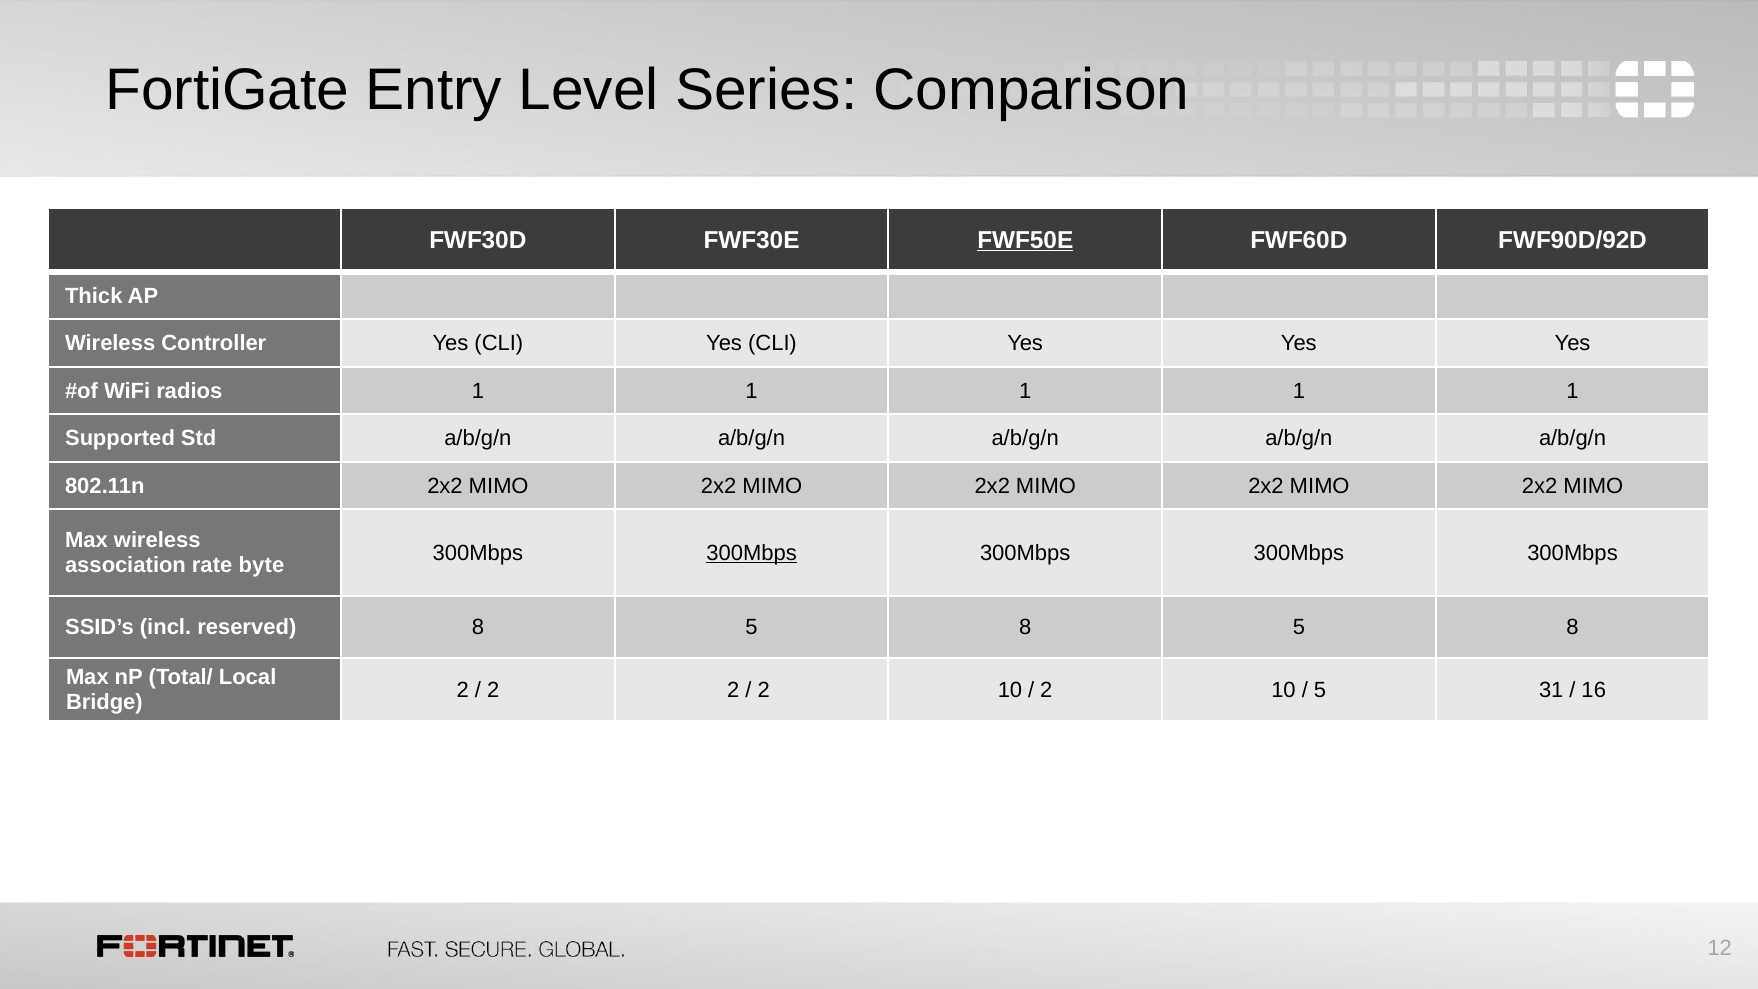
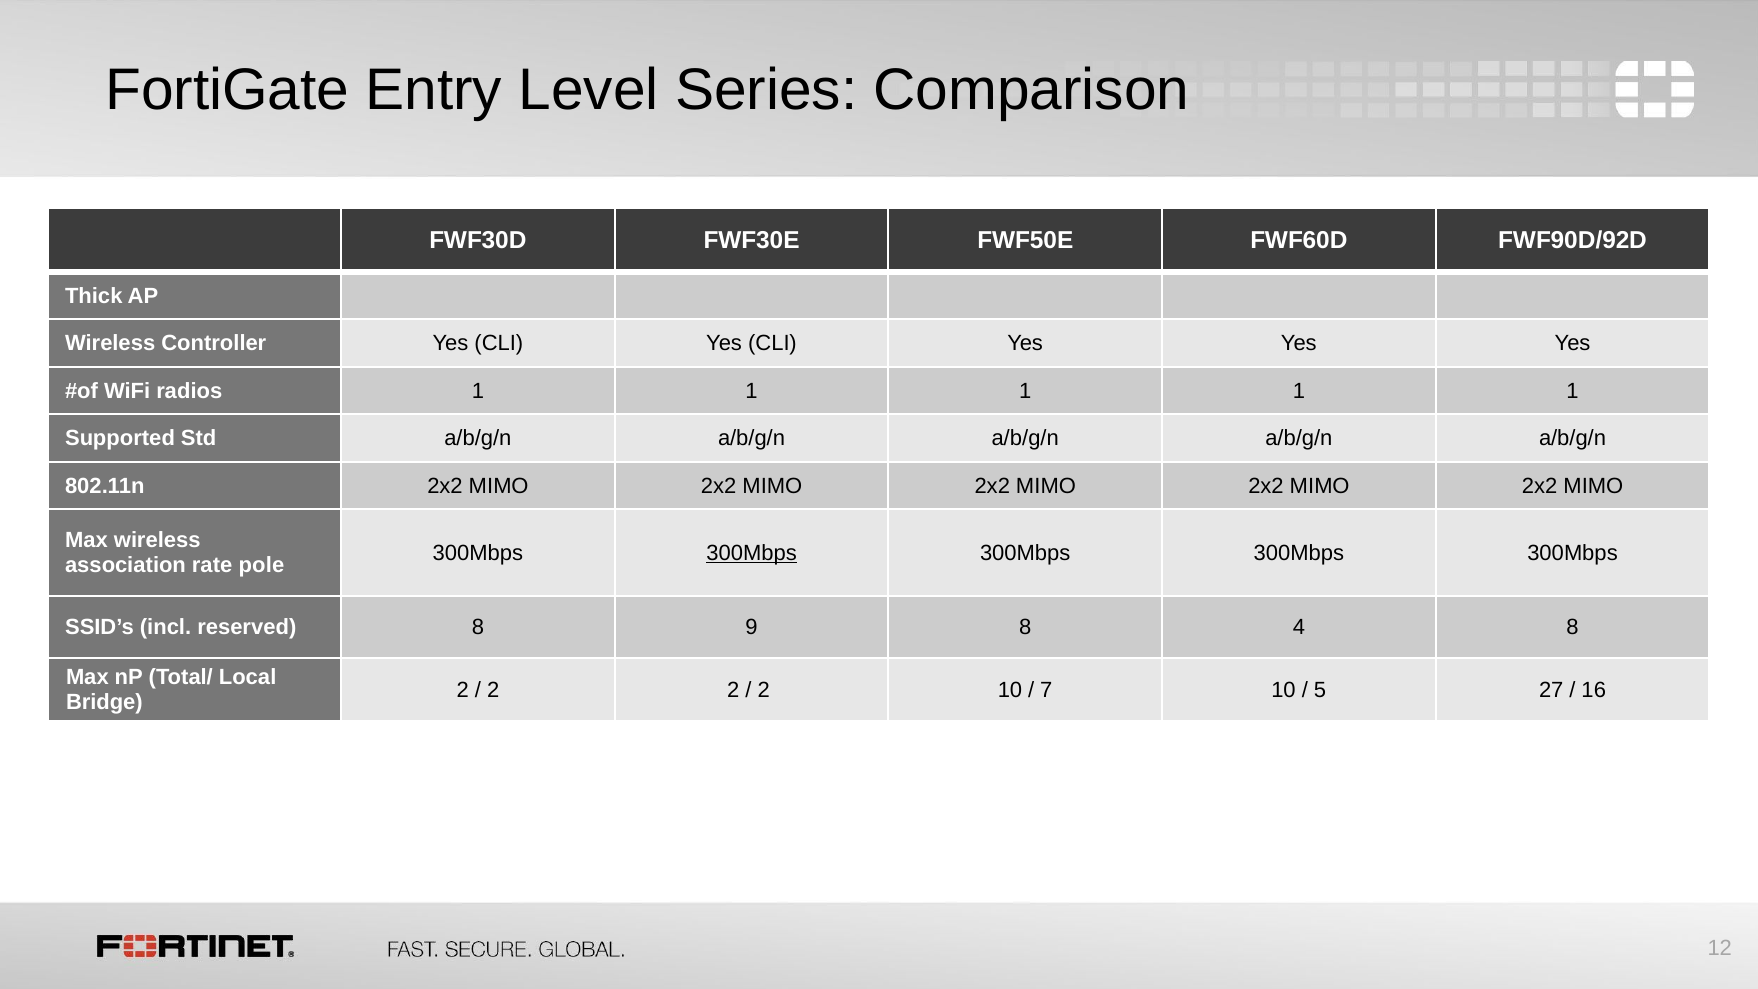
FWF50E underline: present -> none
byte: byte -> pole
reserved 8 5: 5 -> 9
5 at (1299, 627): 5 -> 4
2 at (1046, 690): 2 -> 7
31: 31 -> 27
